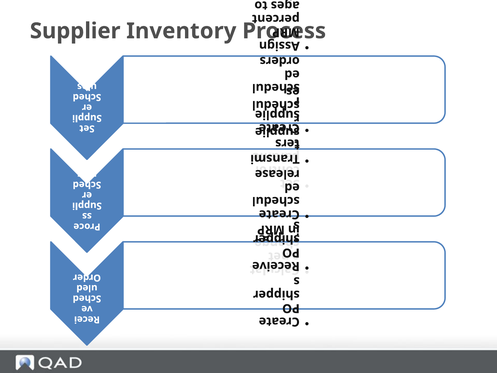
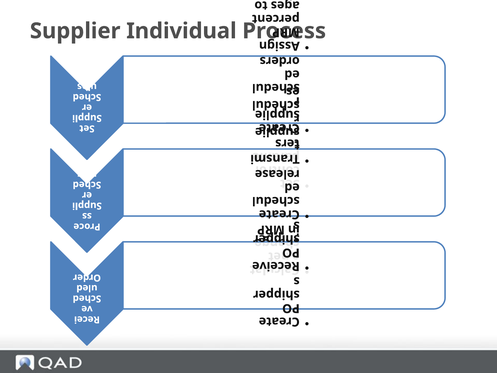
Inventory: Inventory -> Individual
